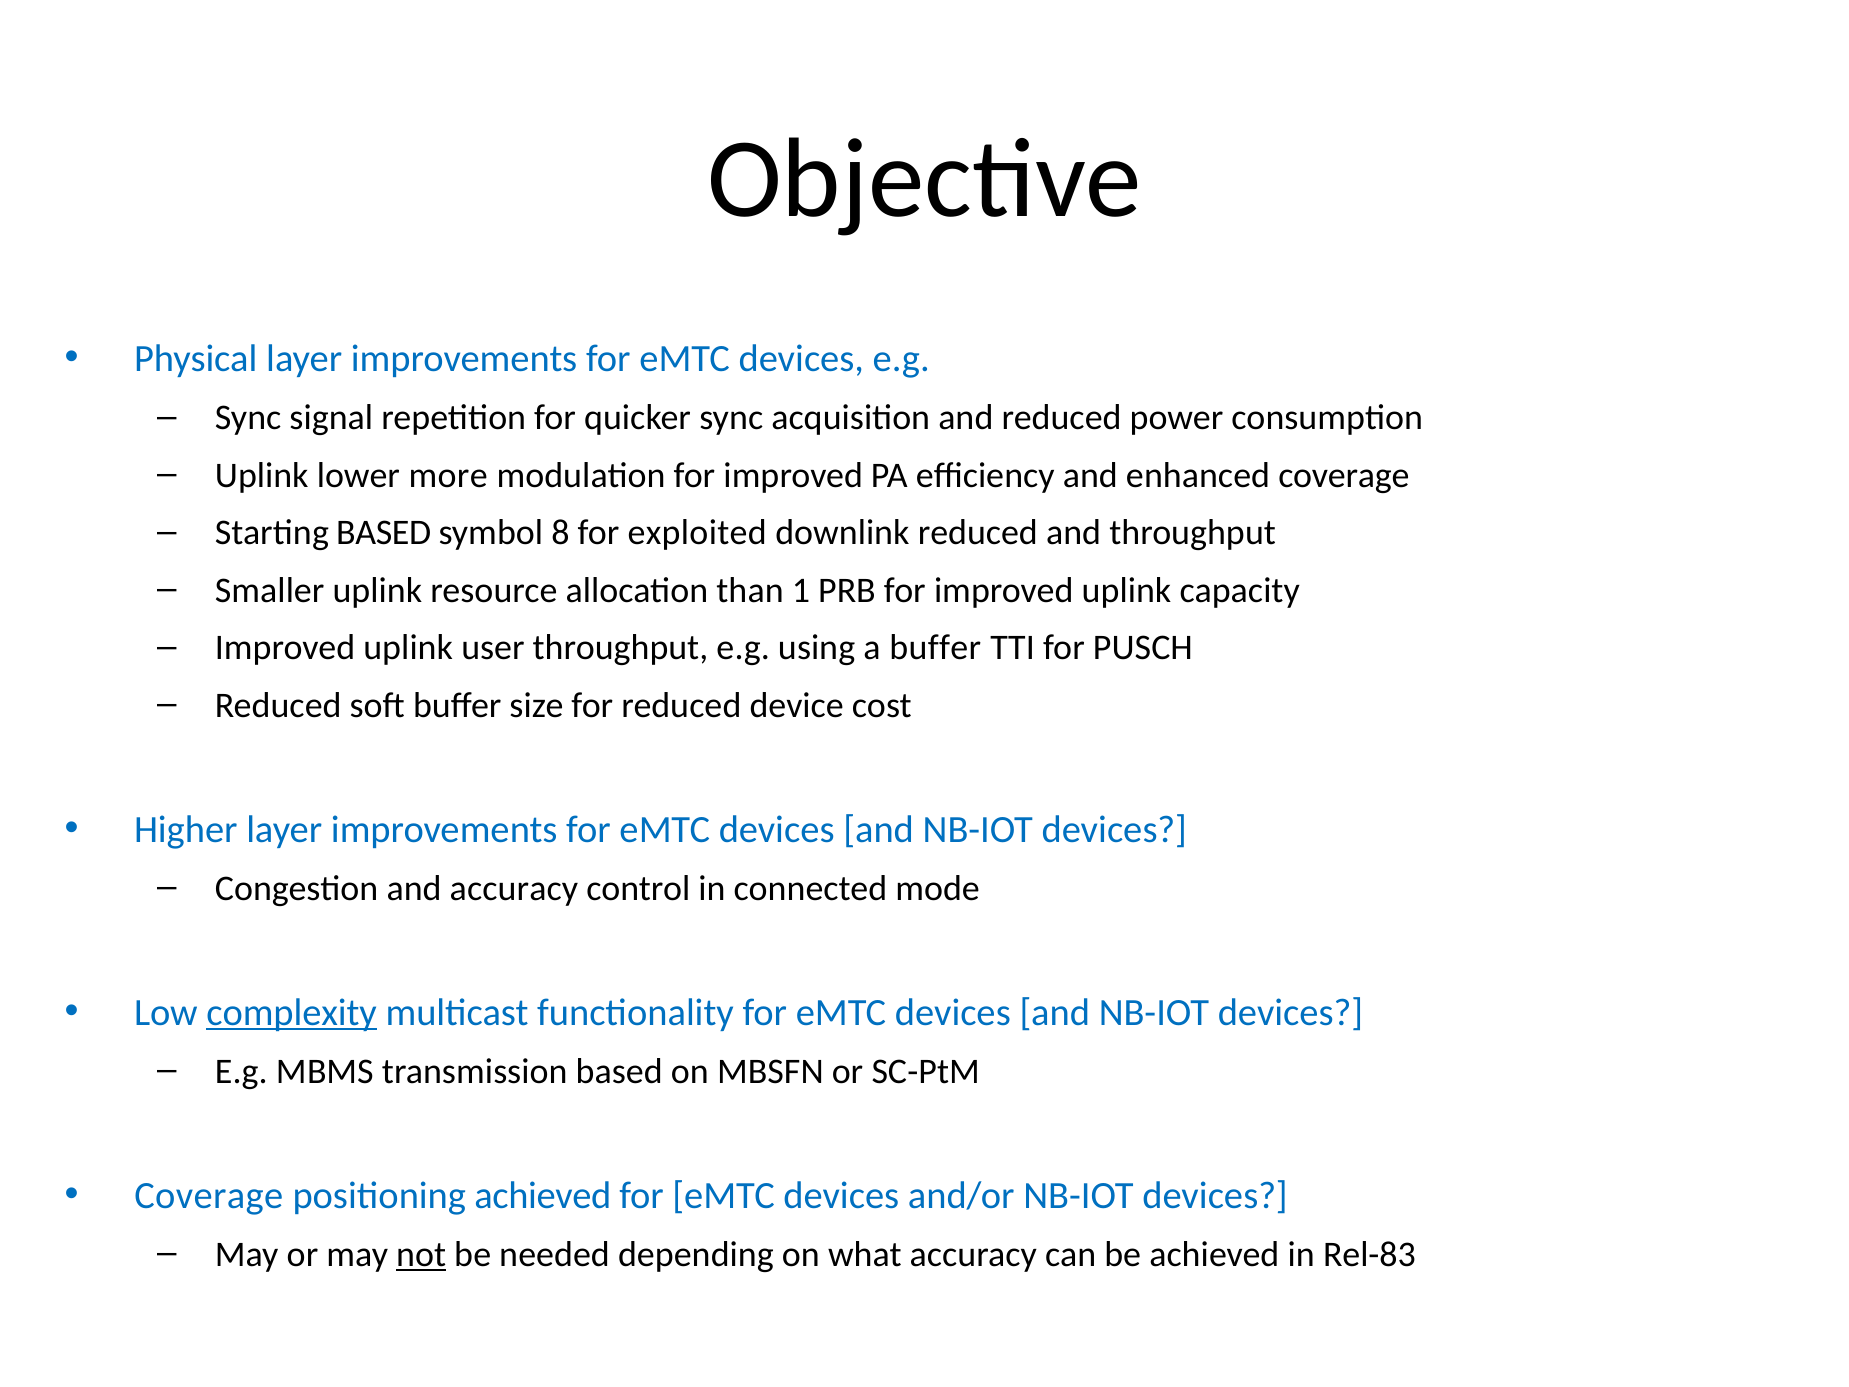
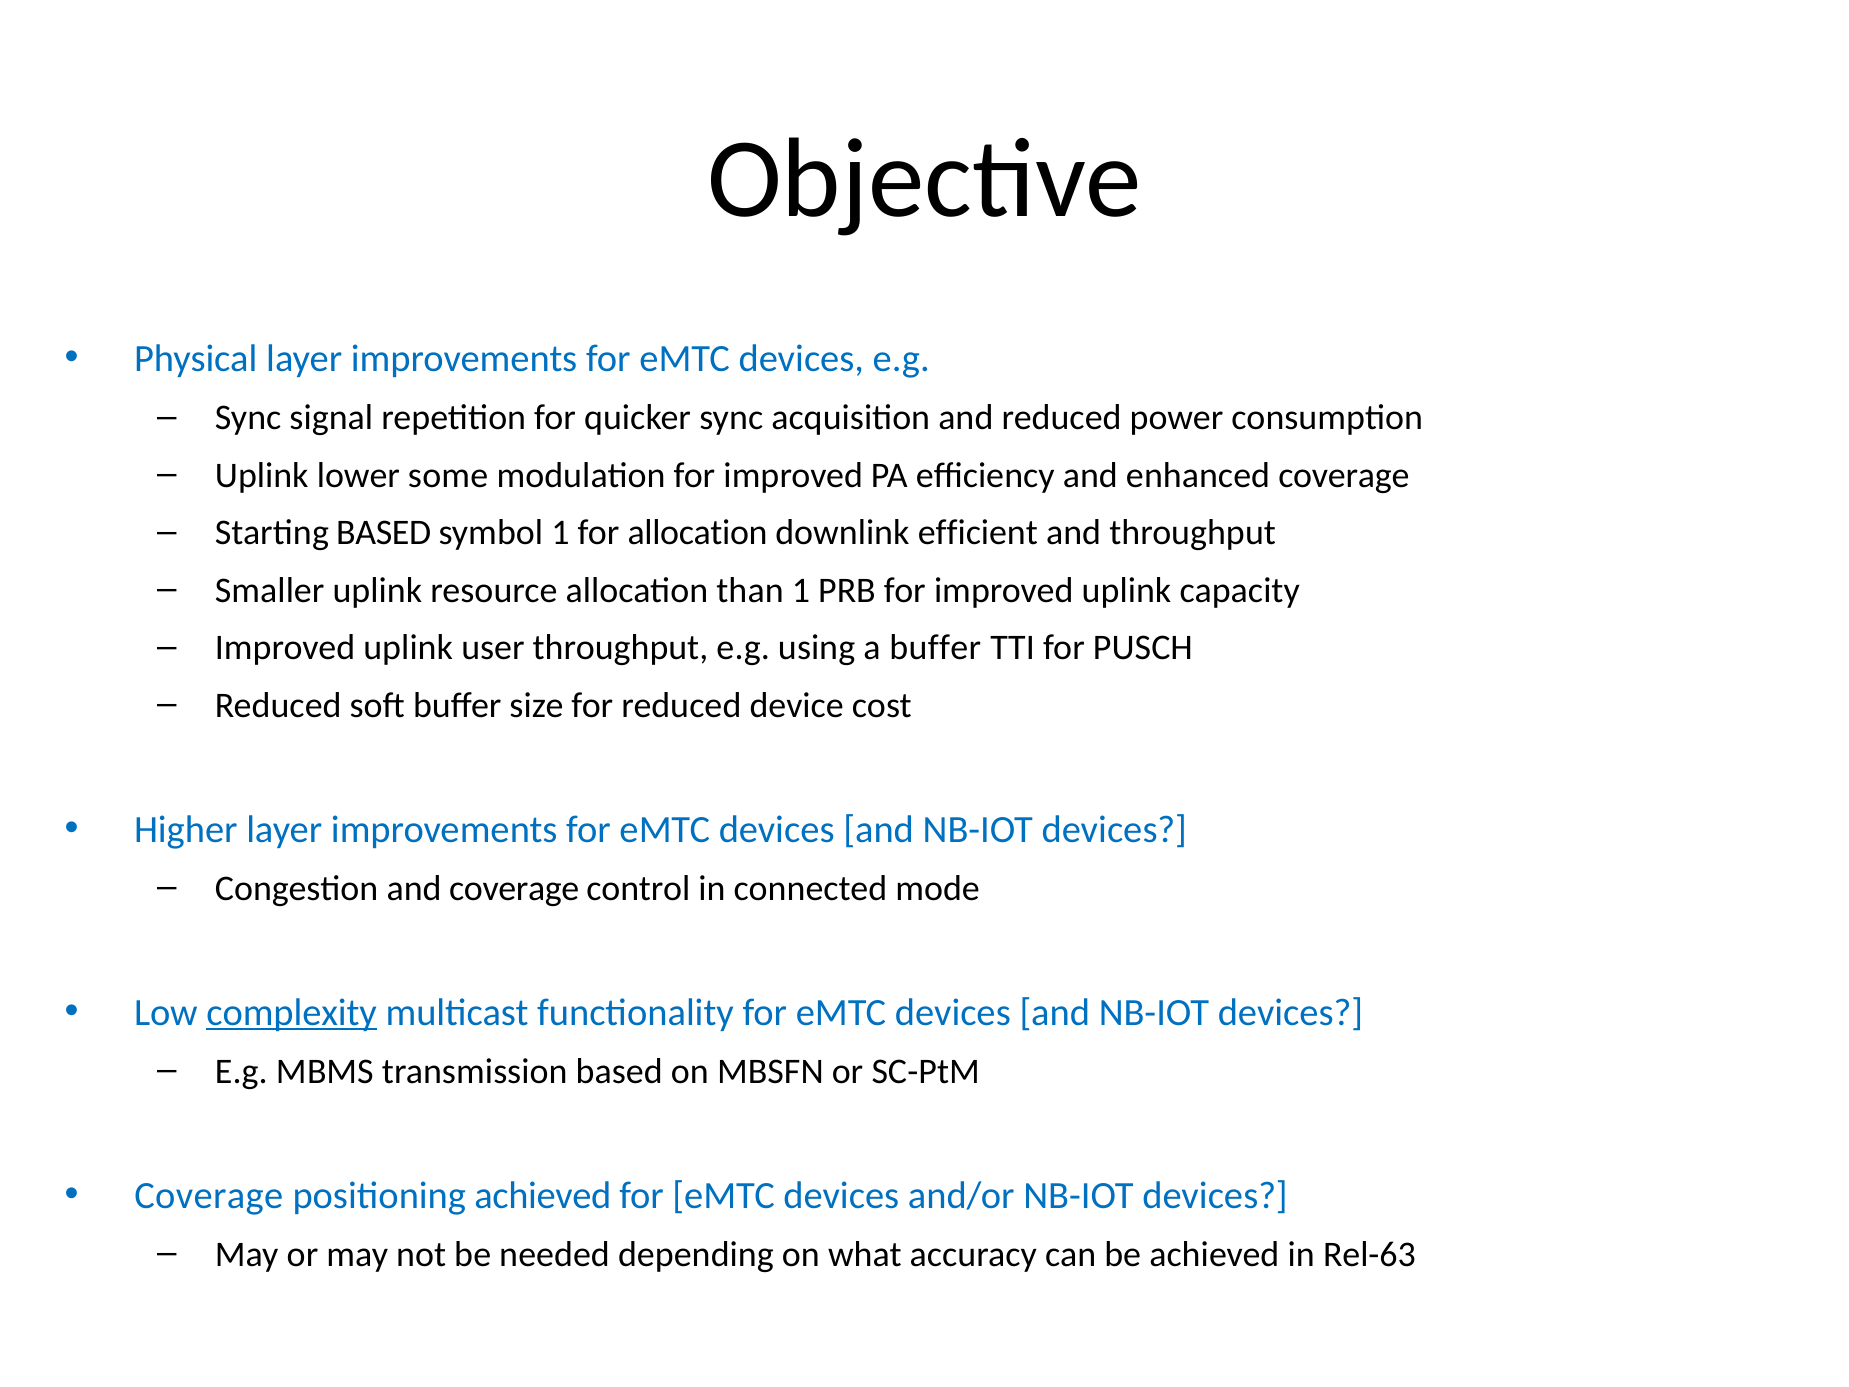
more: more -> some
symbol 8: 8 -> 1
for exploited: exploited -> allocation
downlink reduced: reduced -> efficient
and accuracy: accuracy -> coverage
not underline: present -> none
Rel-83: Rel-83 -> Rel-63
